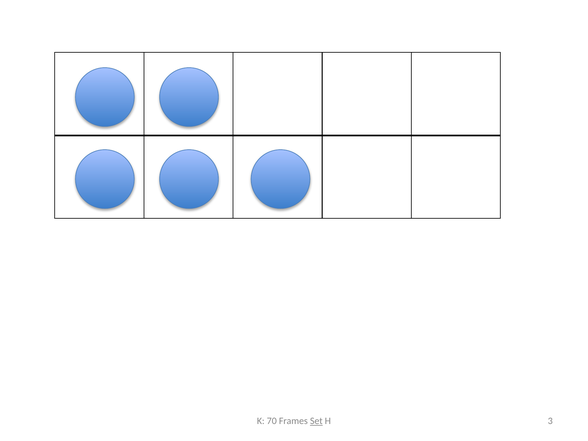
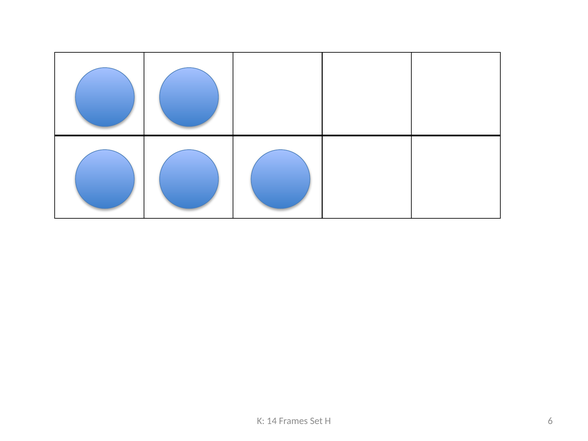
70: 70 -> 14
Set underline: present -> none
3: 3 -> 6
